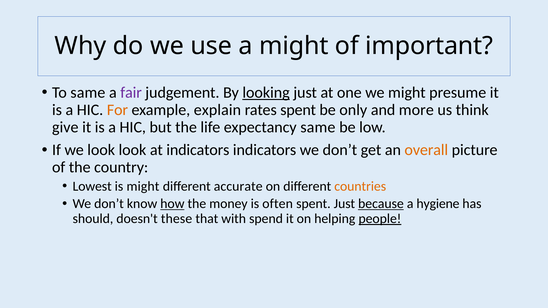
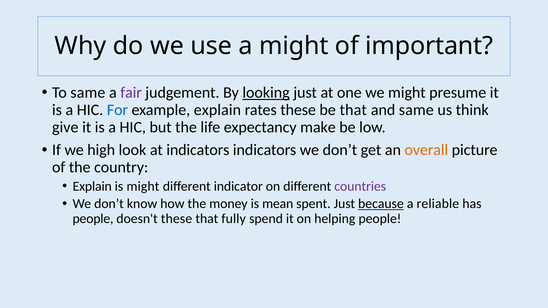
For colour: orange -> blue
rates spent: spent -> these
be only: only -> that
and more: more -> same
expectancy same: same -> make
we look: look -> high
Lowest at (92, 186): Lowest -> Explain
accurate: accurate -> indicator
countries colour: orange -> purple
how underline: present -> none
often: often -> mean
hygiene: hygiene -> reliable
should at (93, 219): should -> people
with: with -> fully
people at (380, 219) underline: present -> none
